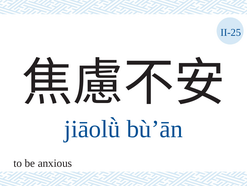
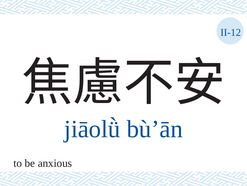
II-25: II-25 -> II-12
